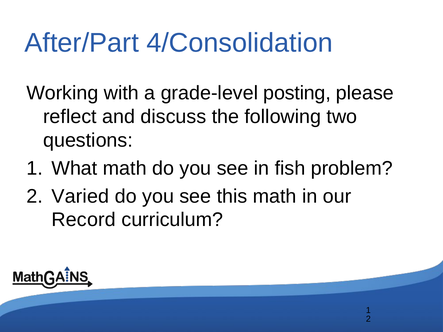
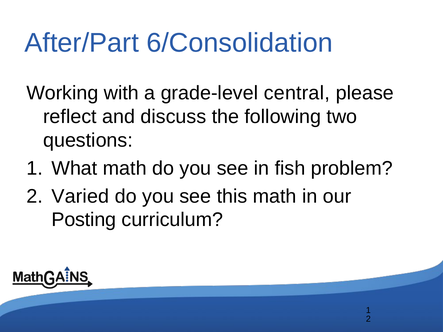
4/Consolidation: 4/Consolidation -> 6/Consolidation
posting: posting -> central
Record: Record -> Posting
